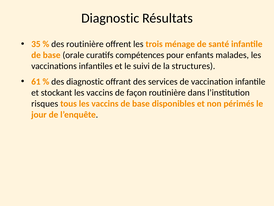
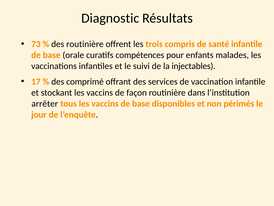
35: 35 -> 73
ménage: ménage -> compris
structures: structures -> injectables
61: 61 -> 17
des diagnostic: diagnostic -> comprimé
risques: risques -> arrêter
